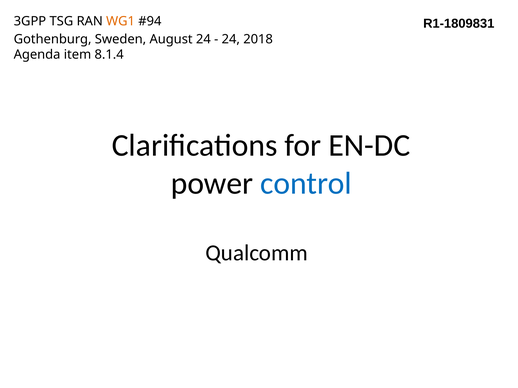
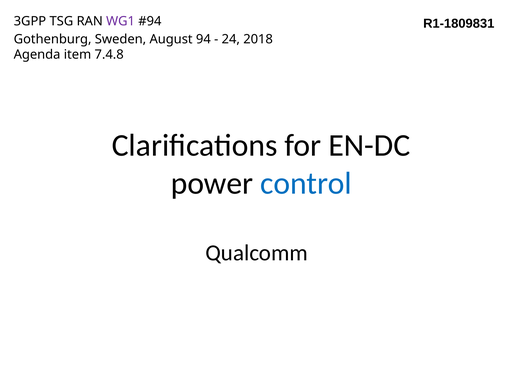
WG1 colour: orange -> purple
August 24: 24 -> 94
8.1.4: 8.1.4 -> 7.4.8
